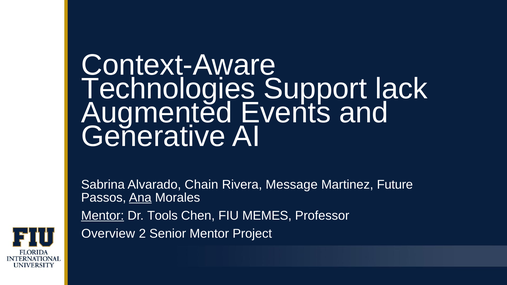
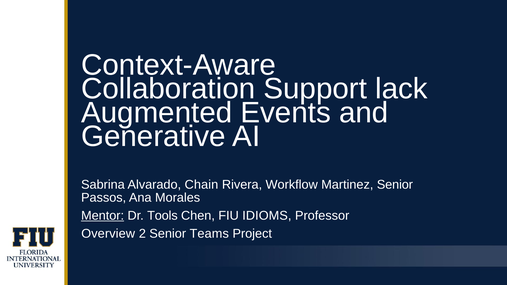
Technologies: Technologies -> Collaboration
Message: Message -> Workflow
Martinez Future: Future -> Senior
Ana underline: present -> none
MEMES: MEMES -> IDIOMS
Senior Mentor: Mentor -> Teams
